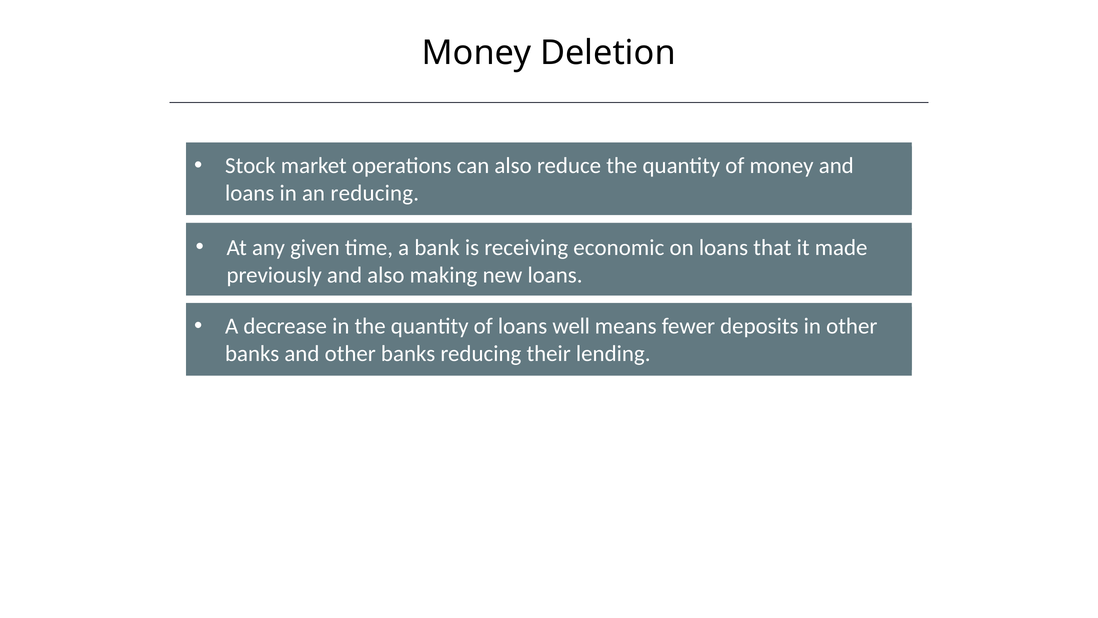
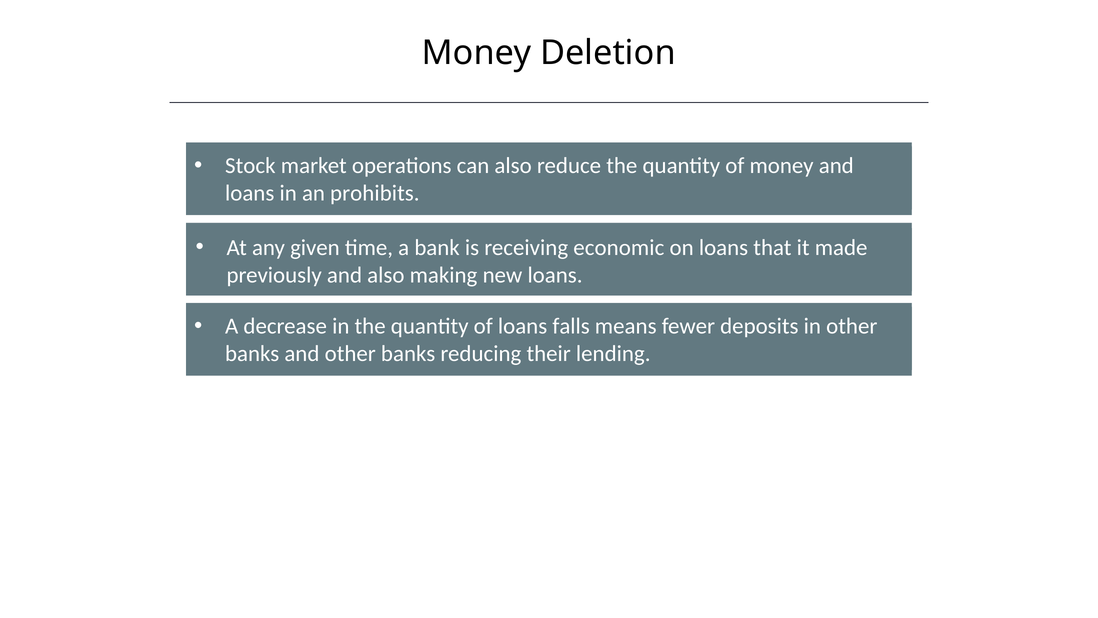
an reducing: reducing -> prohibits
well: well -> falls
